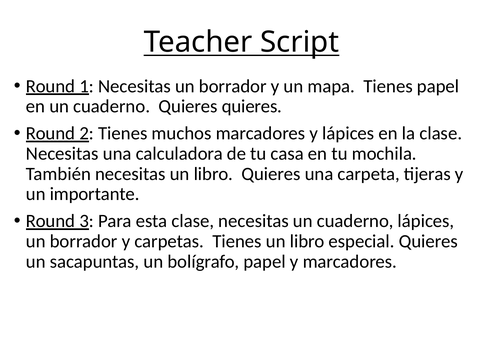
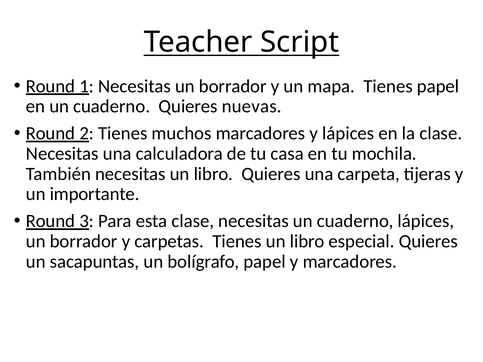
Quieres quieres: quieres -> nuevas
